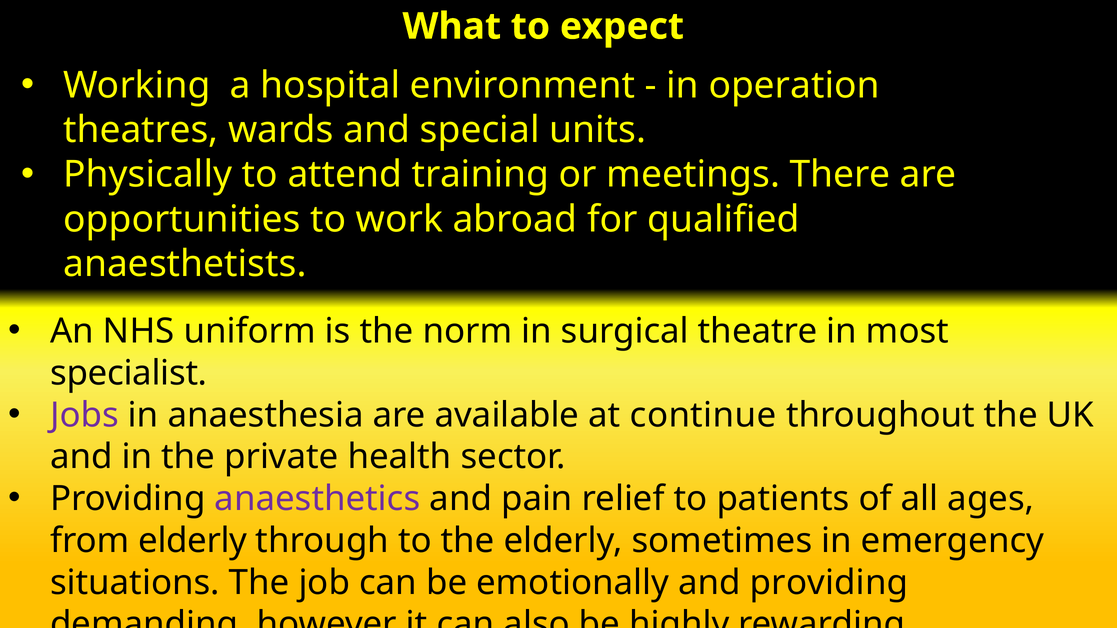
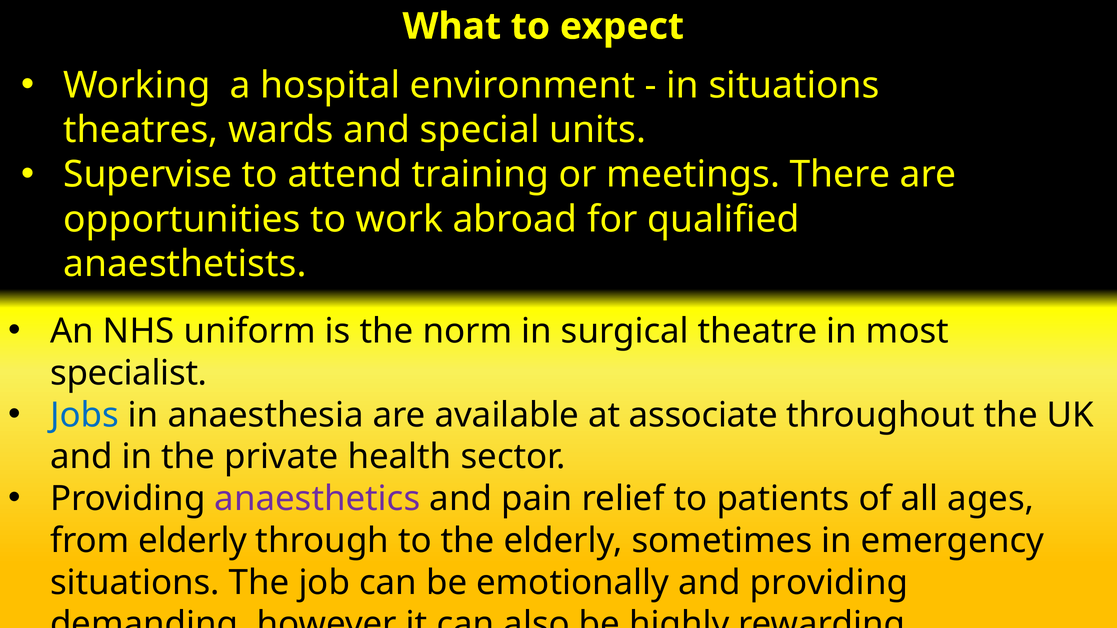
in operation: operation -> situations
Physically: Physically -> Supervise
Jobs colour: purple -> blue
continue: continue -> associate
